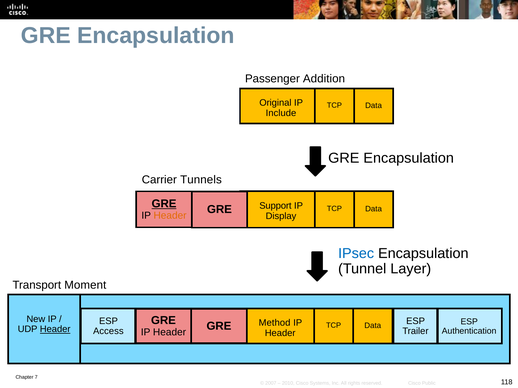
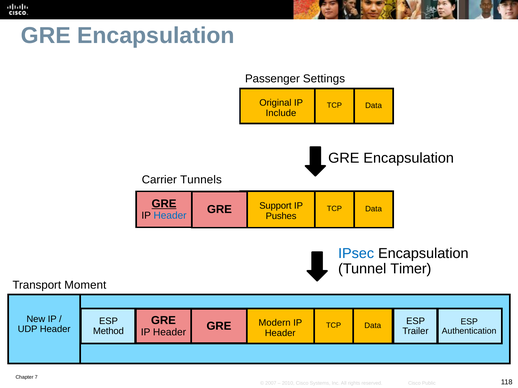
Addition: Addition -> Settings
Header at (170, 216) colour: orange -> blue
Display: Display -> Pushes
Layer: Layer -> Timer
Method: Method -> Modern
Header at (55, 330) underline: present -> none
Access: Access -> Method
